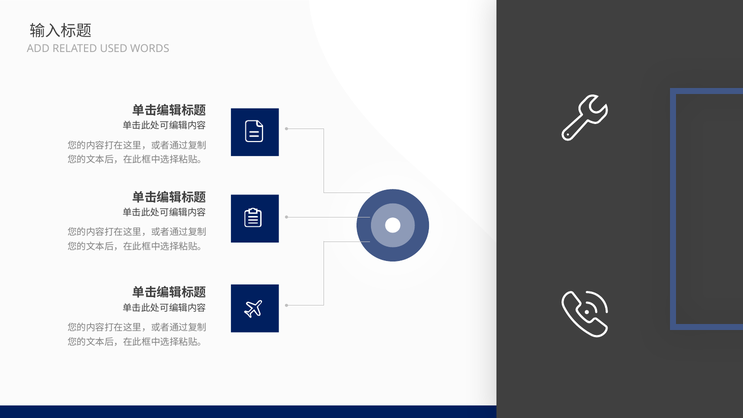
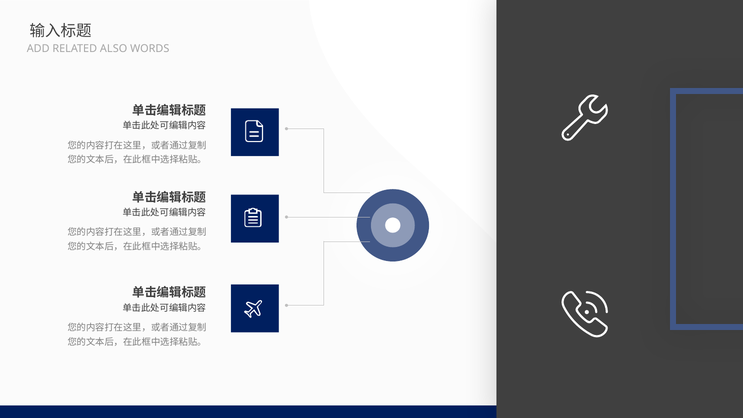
USED: USED -> ALSO
